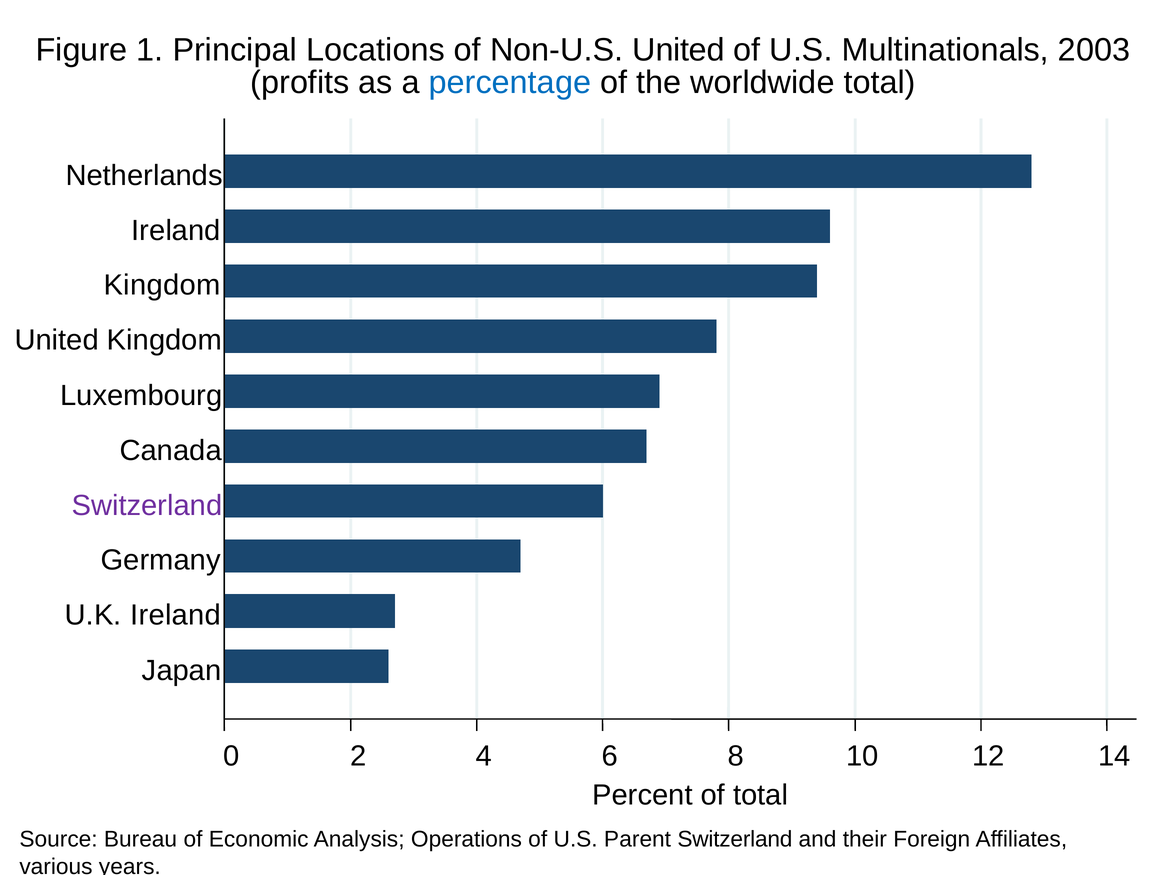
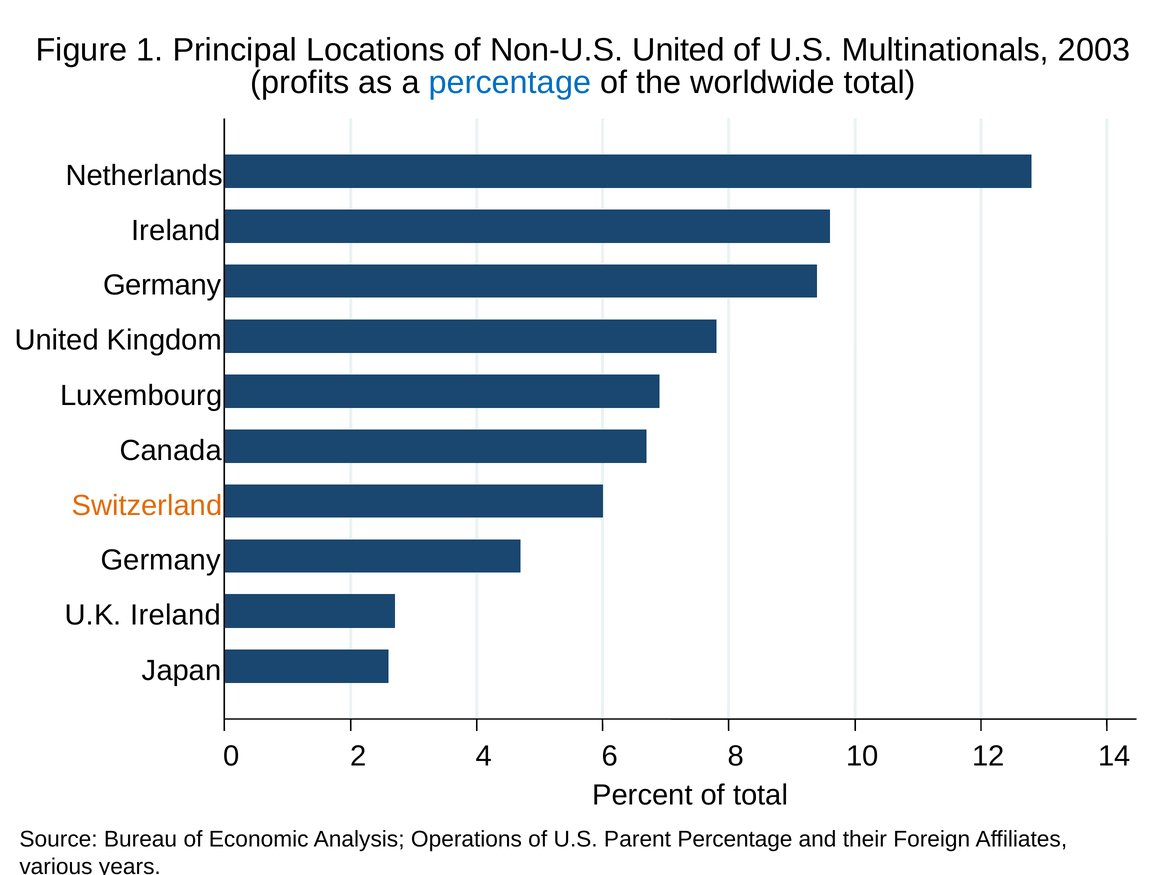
Kingdom at (162, 285): Kingdom -> Germany
Switzerland at (147, 506) colour: purple -> orange
Parent Switzerland: Switzerland -> Percentage
